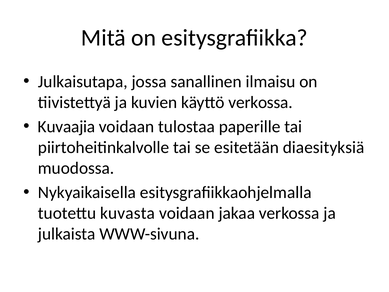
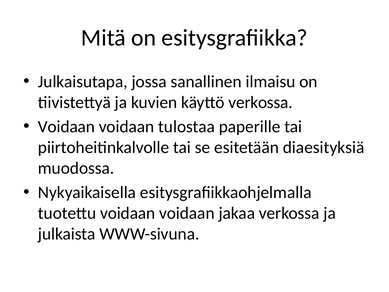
Kuvaajia at (66, 127): Kuvaajia -> Voidaan
tuotettu kuvasta: kuvasta -> voidaan
